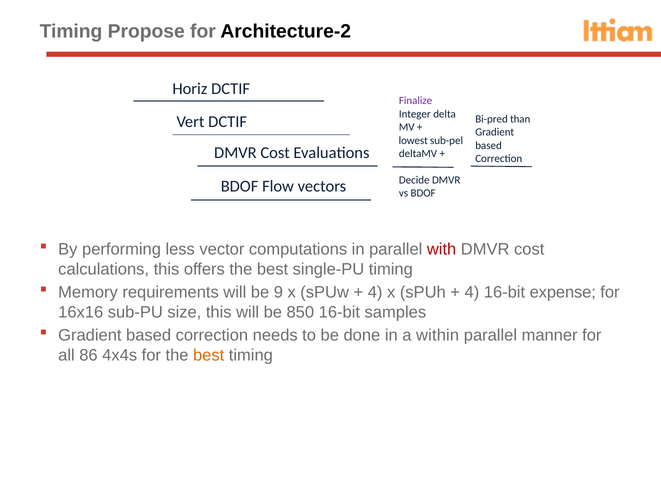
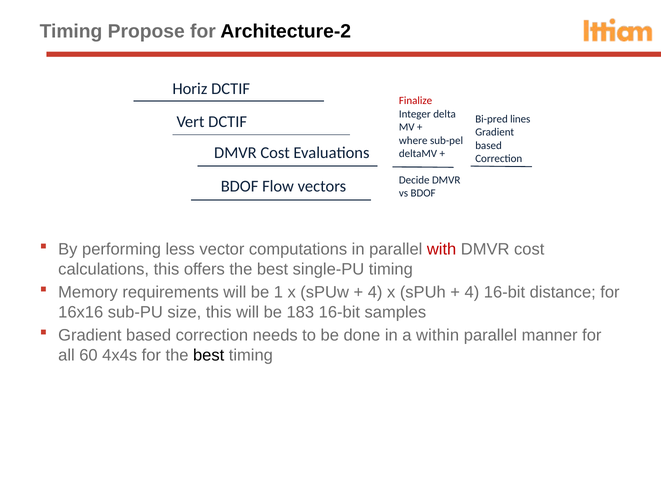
Finalize colour: purple -> red
than: than -> lines
lowest: lowest -> where
9: 9 -> 1
expense: expense -> distance
850: 850 -> 183
86: 86 -> 60
best at (209, 355) colour: orange -> black
